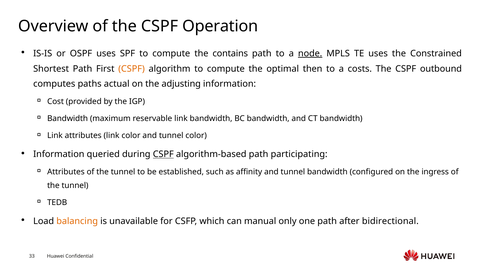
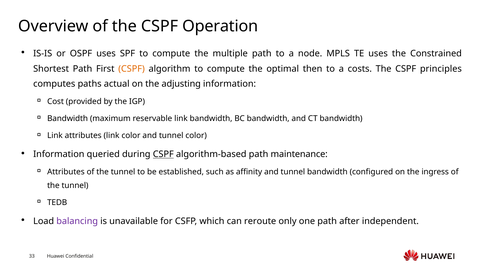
contains: contains -> multiple
node underline: present -> none
outbound: outbound -> principles
participating: participating -> maintenance
balancing colour: orange -> purple
manual: manual -> reroute
bidirectional: bidirectional -> independent
